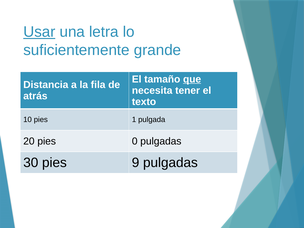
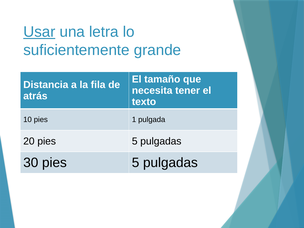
que underline: present -> none
20 pies 0: 0 -> 5
30 pies 9: 9 -> 5
